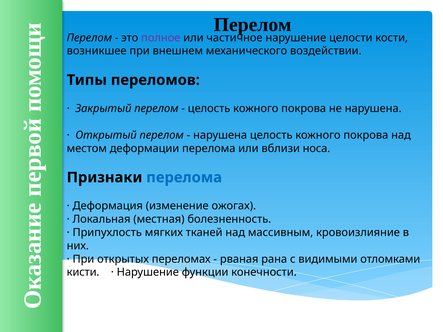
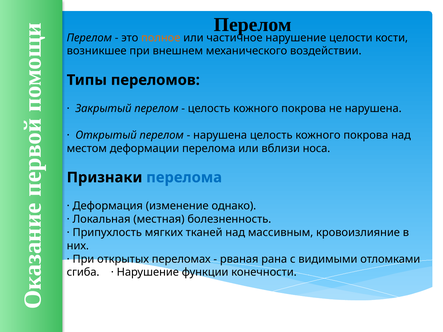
полное colour: purple -> orange
ожогах: ожогах -> однако
кисти: кисти -> сгиба
